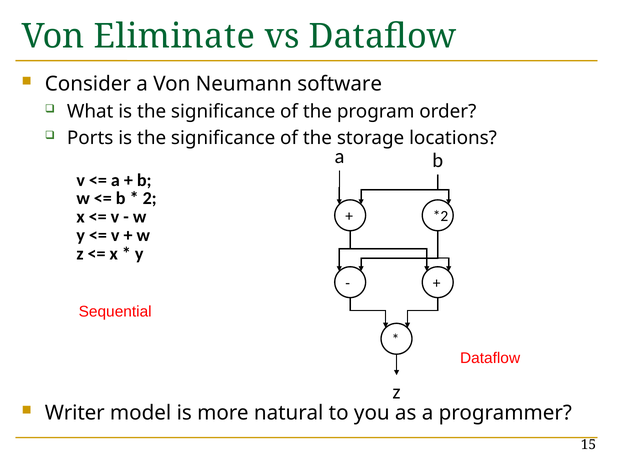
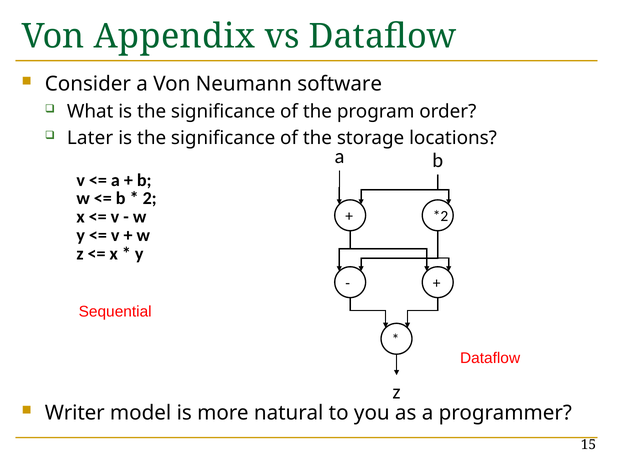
Eliminate: Eliminate -> Appendix
Ports: Ports -> Later
